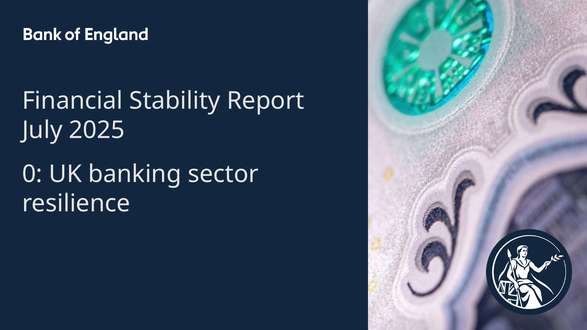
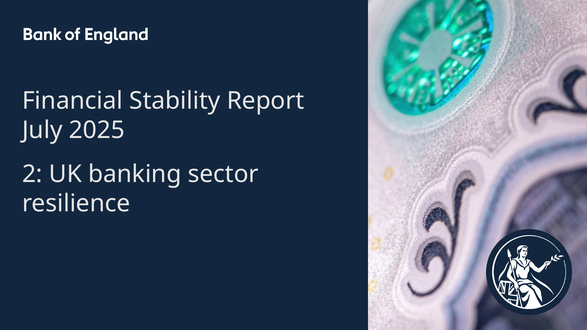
0: 0 -> 2
